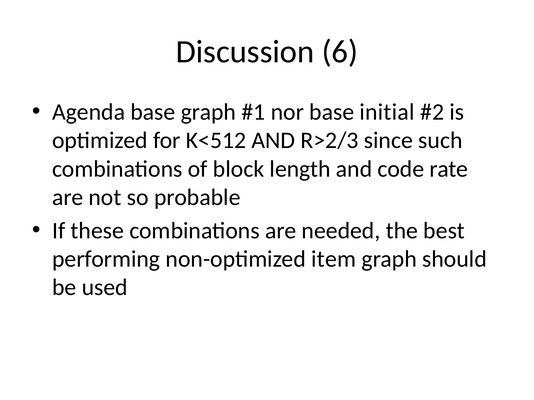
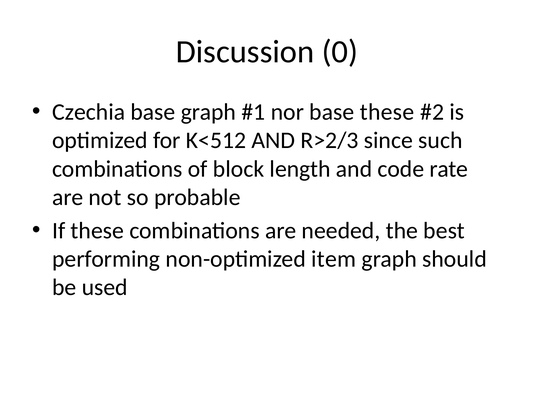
6: 6 -> 0
Agenda: Agenda -> Czechia
base initial: initial -> these
